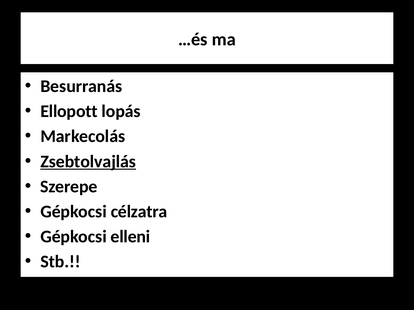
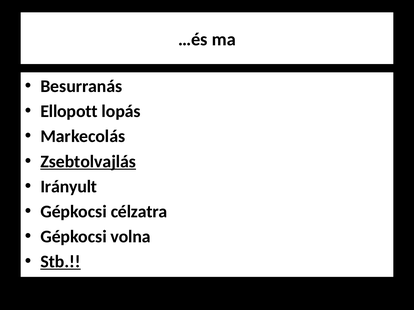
Szerepe: Szerepe -> Irányult
elleni: elleni -> volna
Stb underline: none -> present
